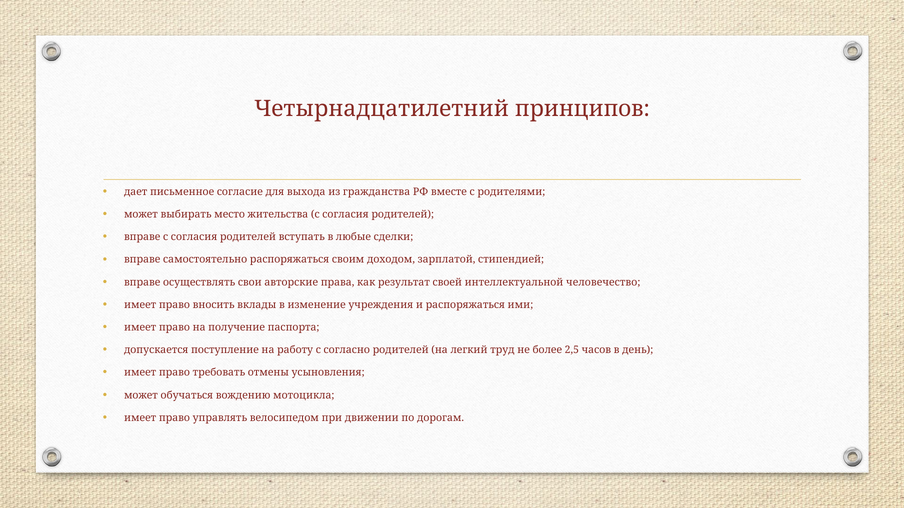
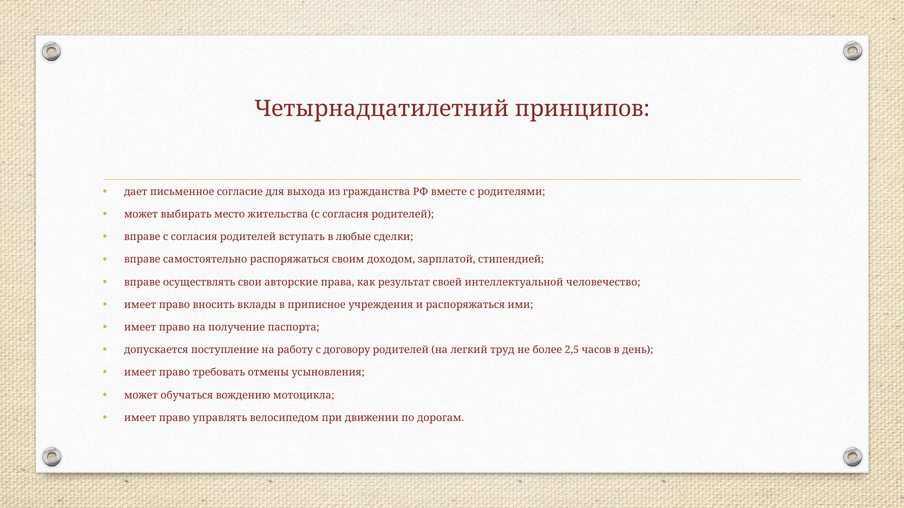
изменение: изменение -> приписное
согласно: согласно -> договору
